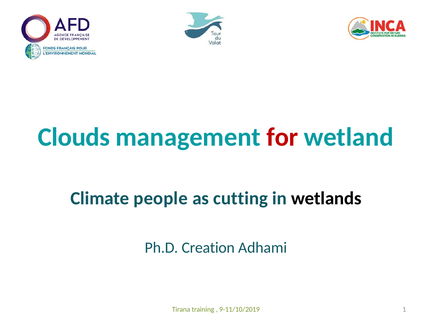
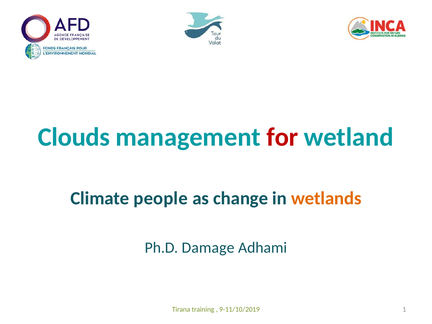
cutting: cutting -> change
wetlands colour: black -> orange
Creation: Creation -> Damage
